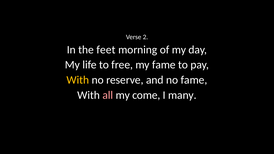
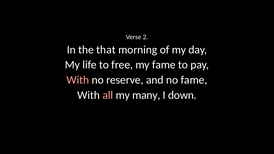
feet: feet -> that
With at (78, 80) colour: yellow -> pink
come: come -> many
many: many -> down
